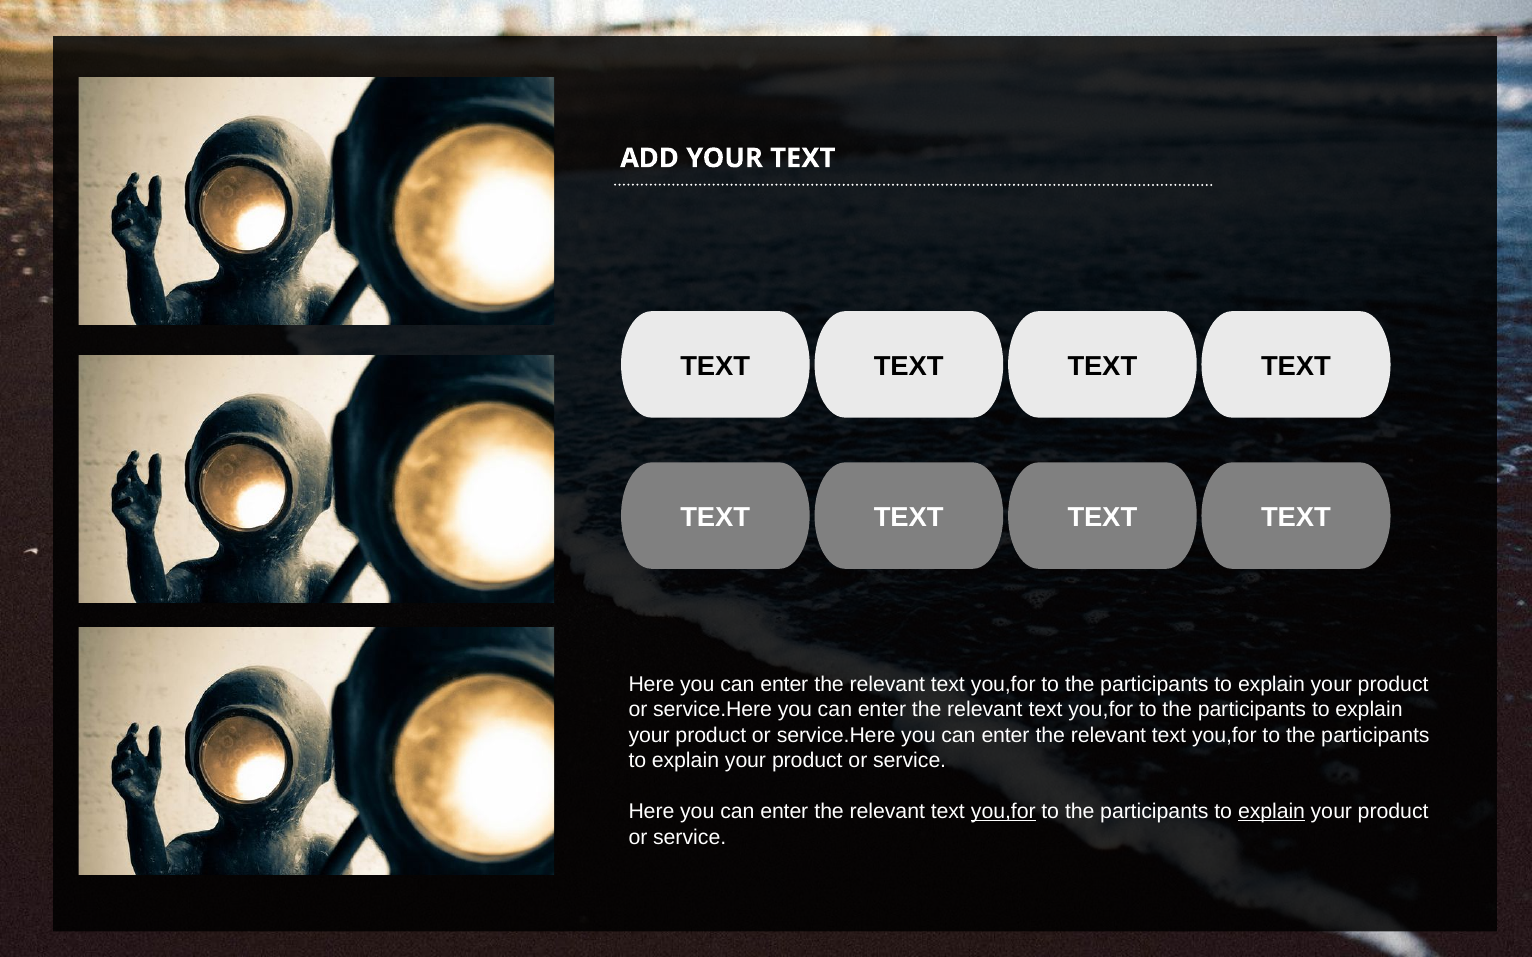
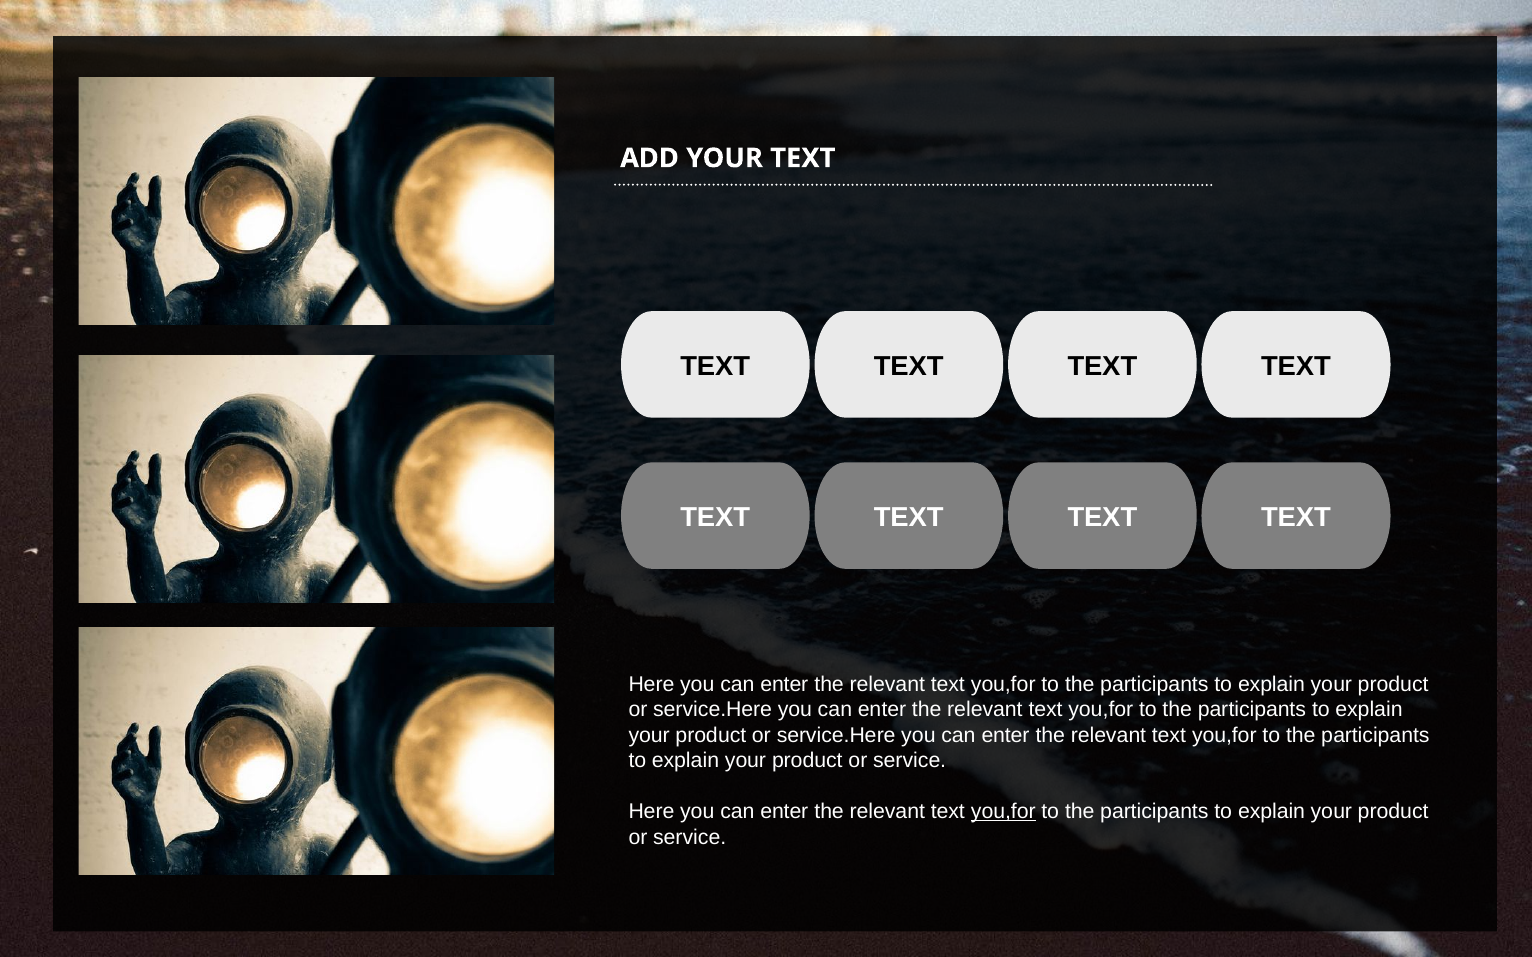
explain at (1272, 812) underline: present -> none
